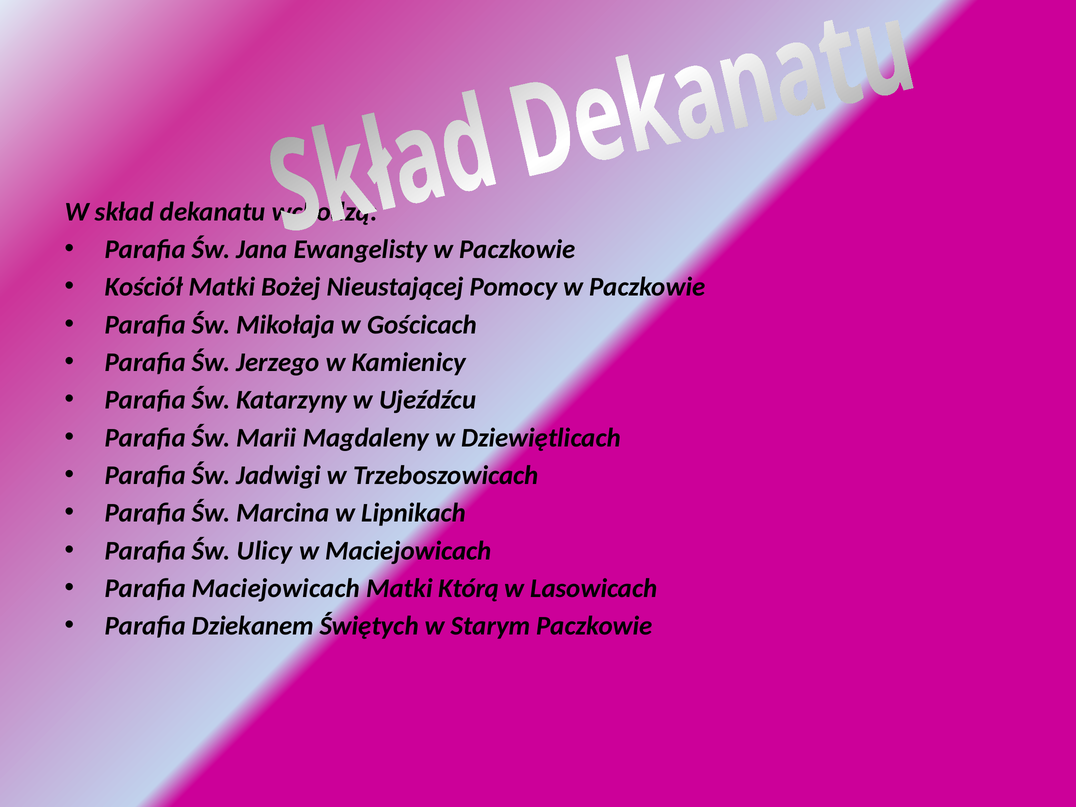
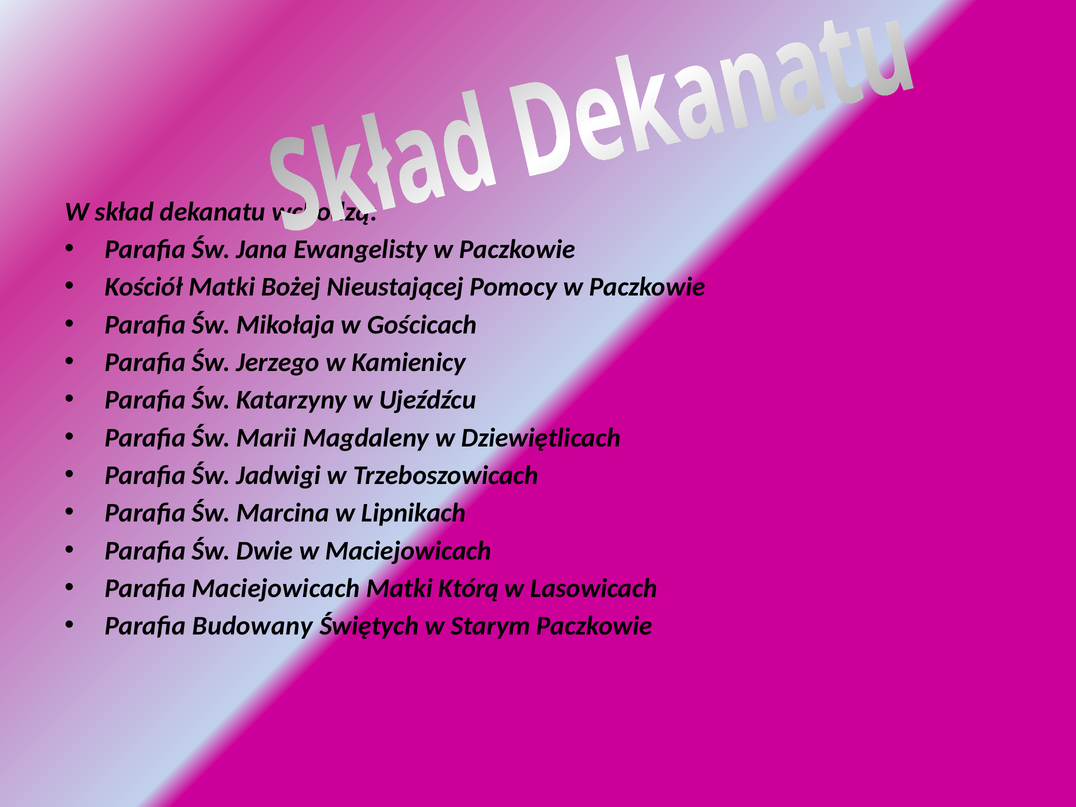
Ulicy: Ulicy -> Dwie
Dziekanem: Dziekanem -> Budowany
